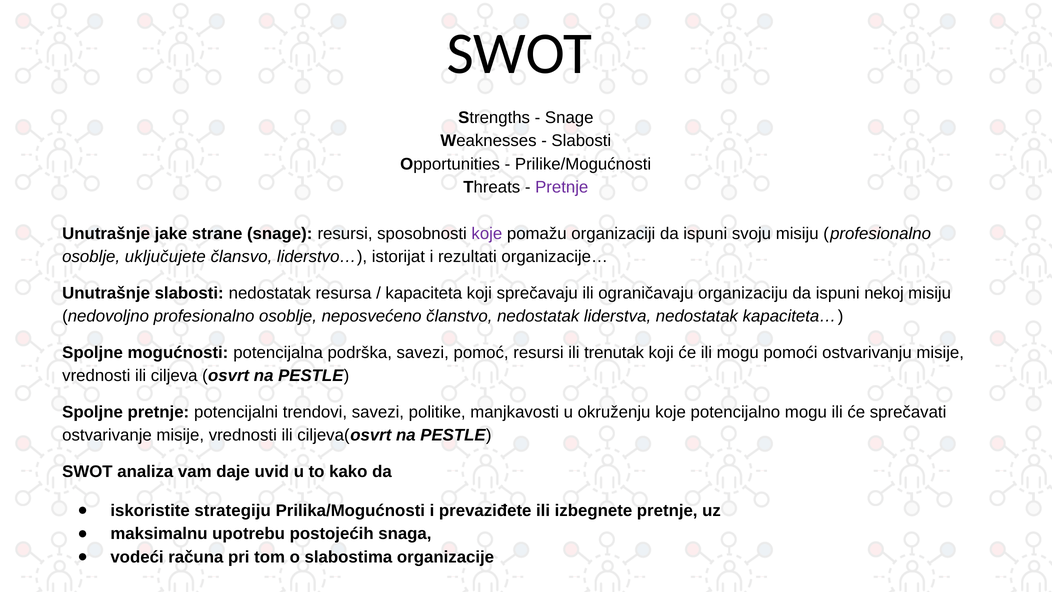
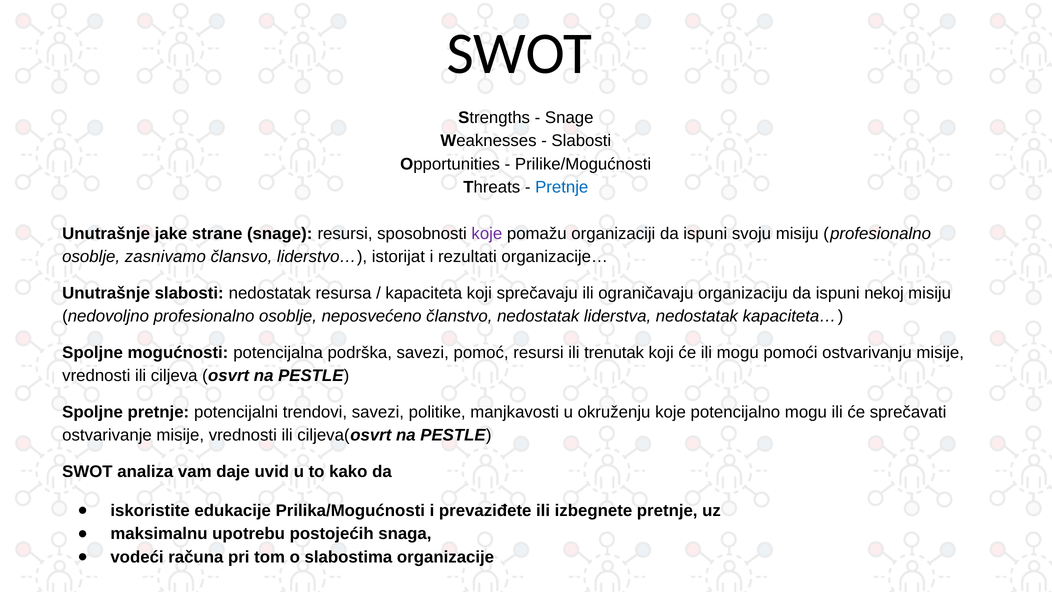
Pretnje at (562, 187) colour: purple -> blue
uključujete: uključujete -> zasnivamo
strategiju: strategiju -> edukacije
